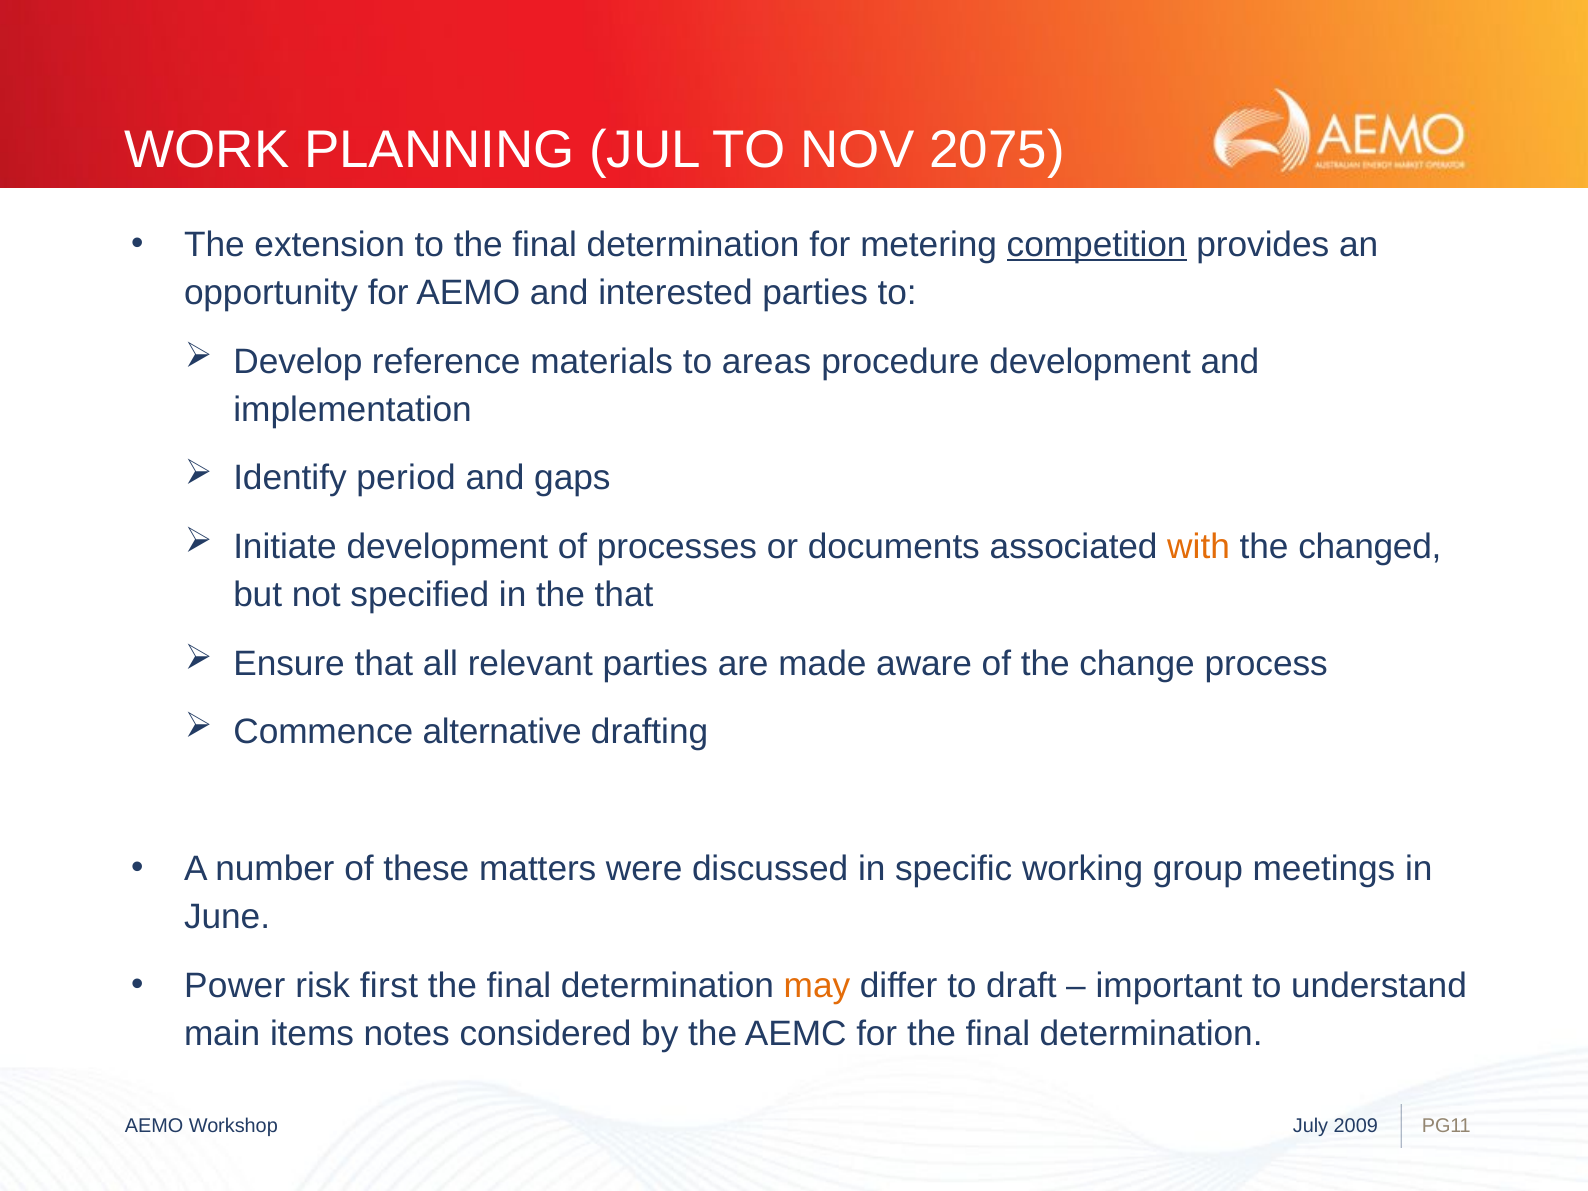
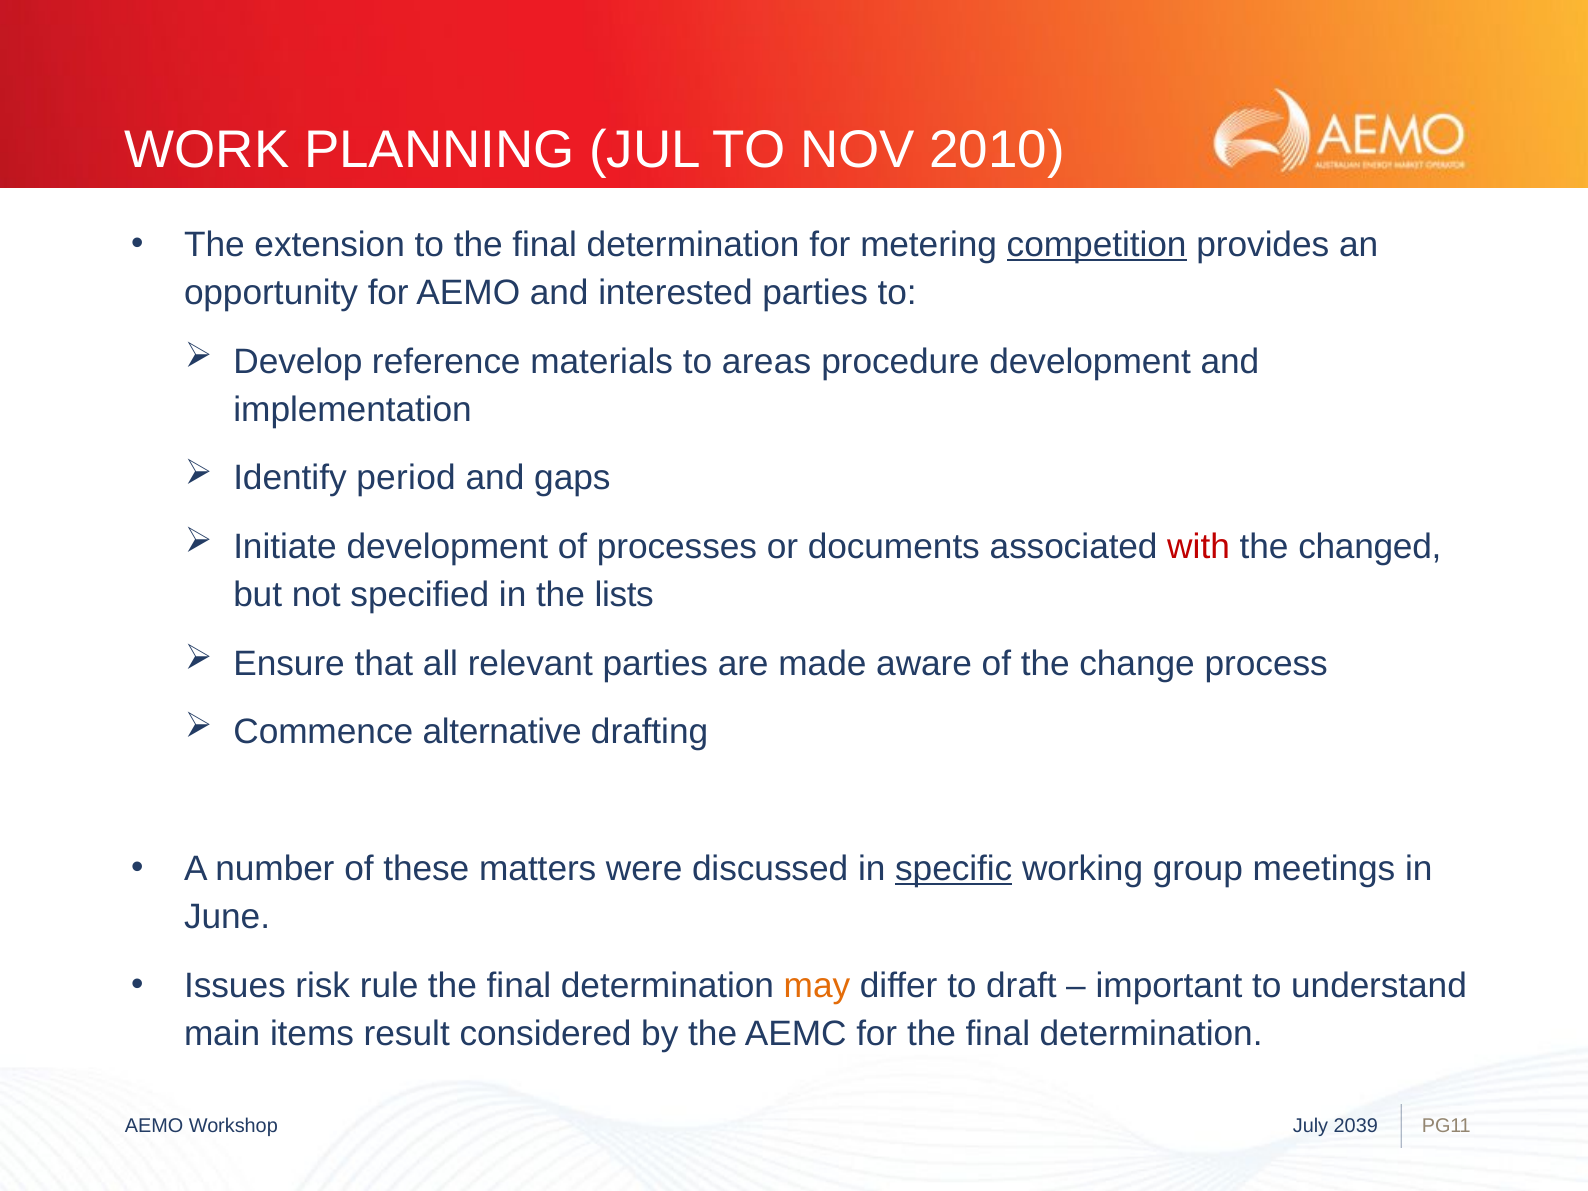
2075: 2075 -> 2010
with colour: orange -> red
the that: that -> lists
specific underline: none -> present
Power: Power -> Issues
first: first -> rule
notes: notes -> result
2009: 2009 -> 2039
